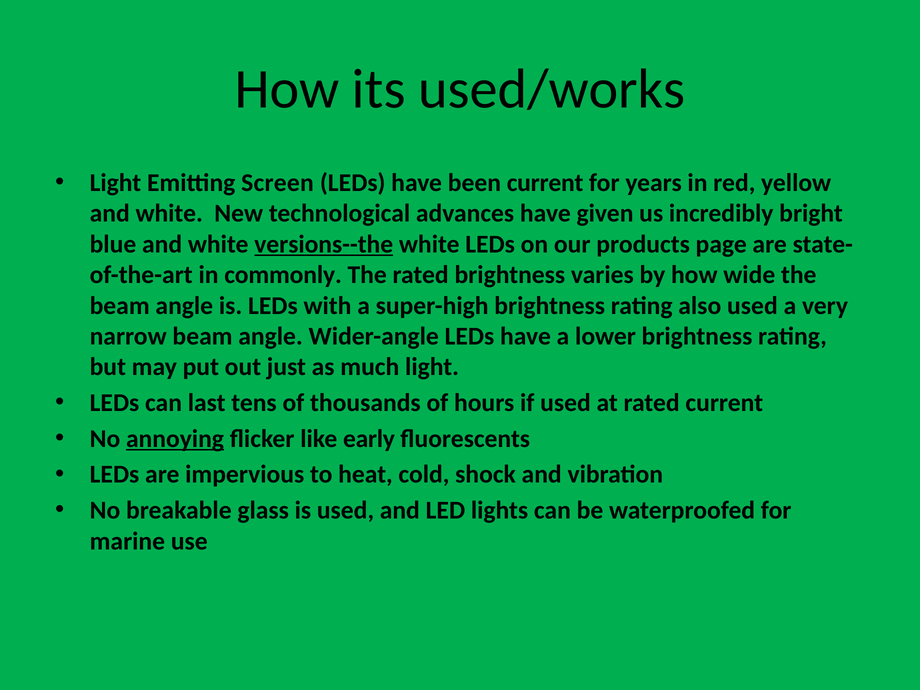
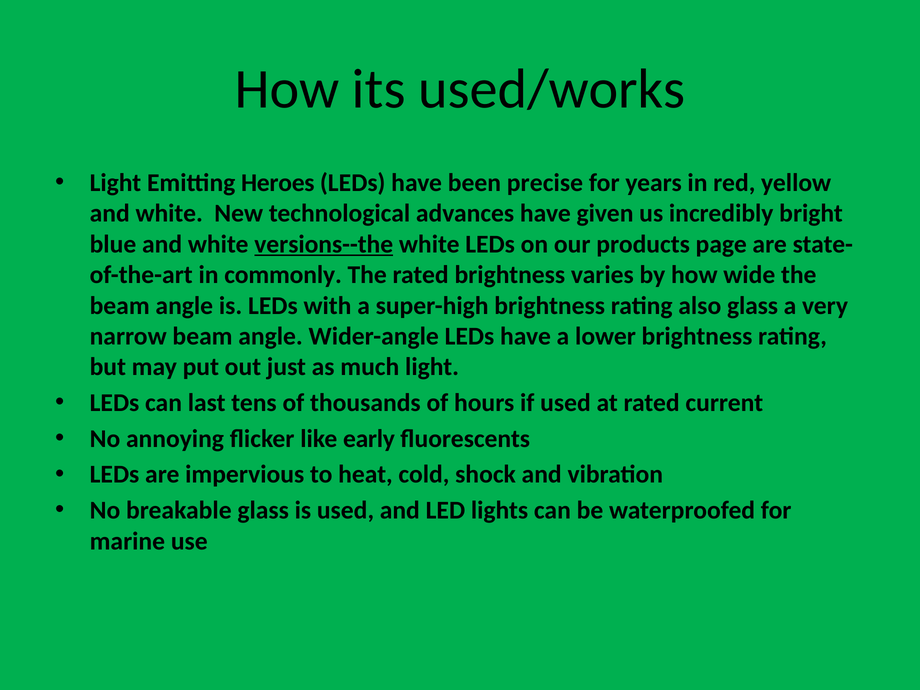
Screen: Screen -> Heroes
been current: current -> precise
also used: used -> glass
annoying underline: present -> none
